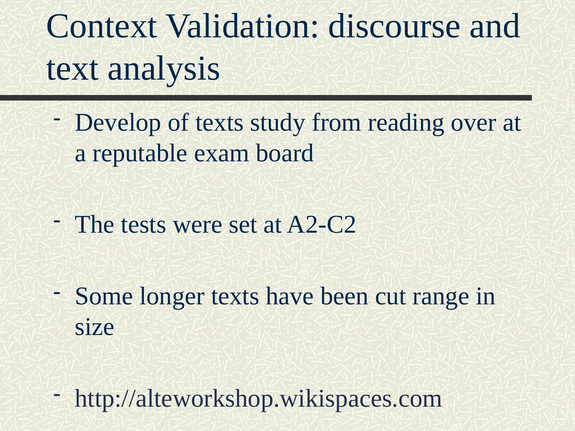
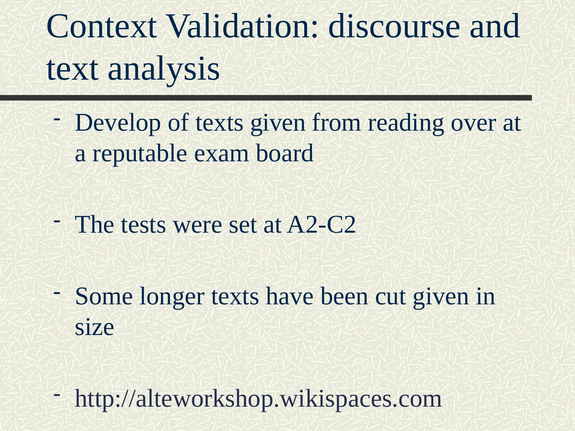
texts study: study -> given
cut range: range -> given
